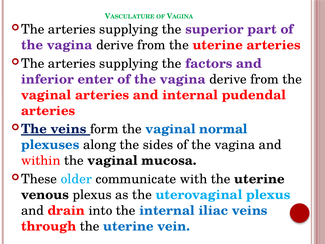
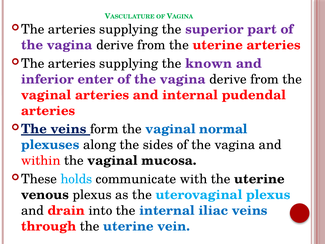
factors: factors -> known
older: older -> holds
